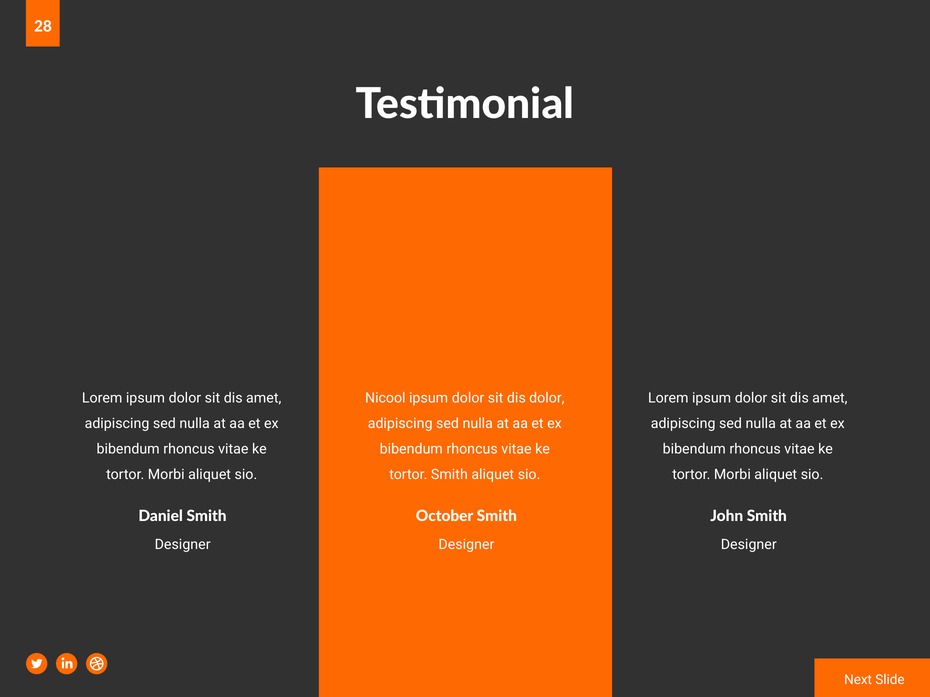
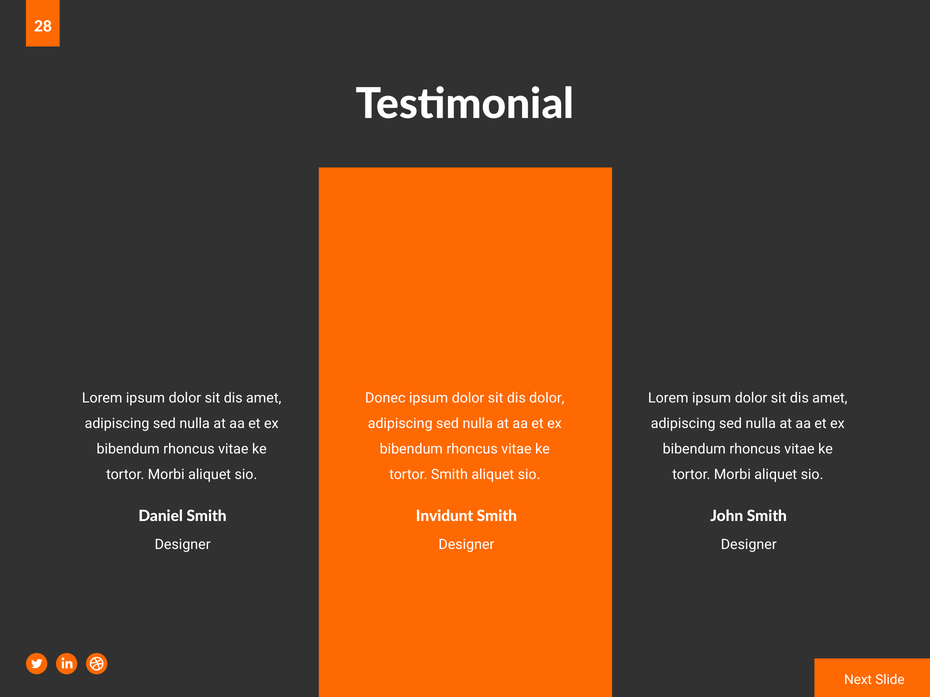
Nicool: Nicool -> Donec
October: October -> Invidunt
